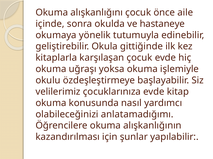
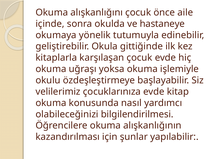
anlatamadığımı: anlatamadığımı -> bilgilendirilmesi
